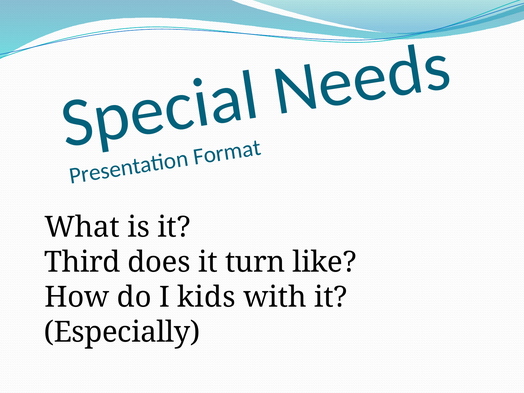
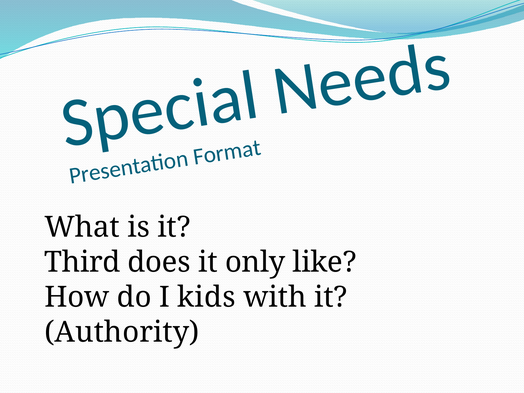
turn: turn -> only
Especially: Especially -> Authority
